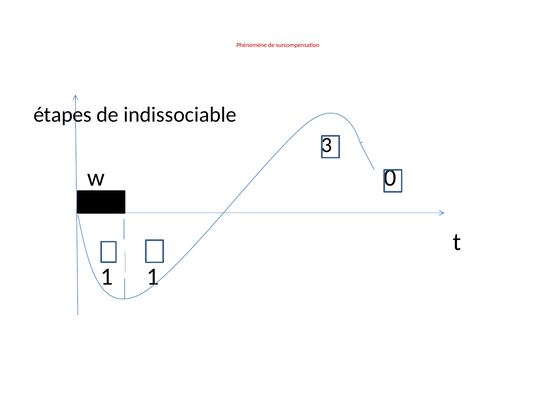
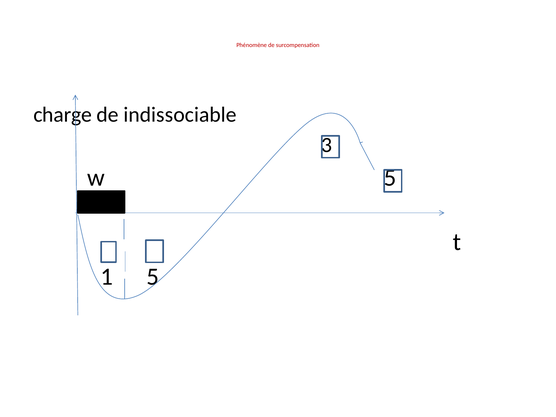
étapes: étapes -> charge
w 0: 0 -> 5
1 1: 1 -> 5
